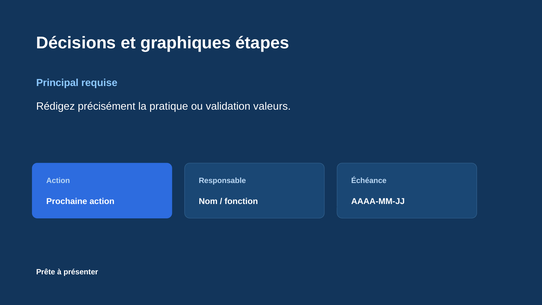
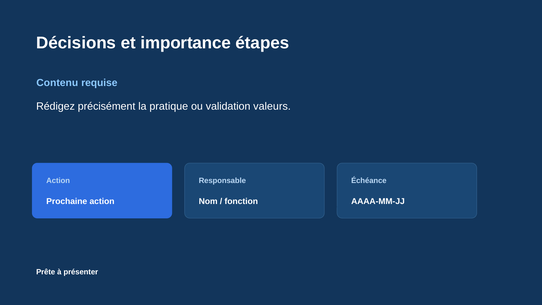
graphiques: graphiques -> importance
Principal: Principal -> Contenu
